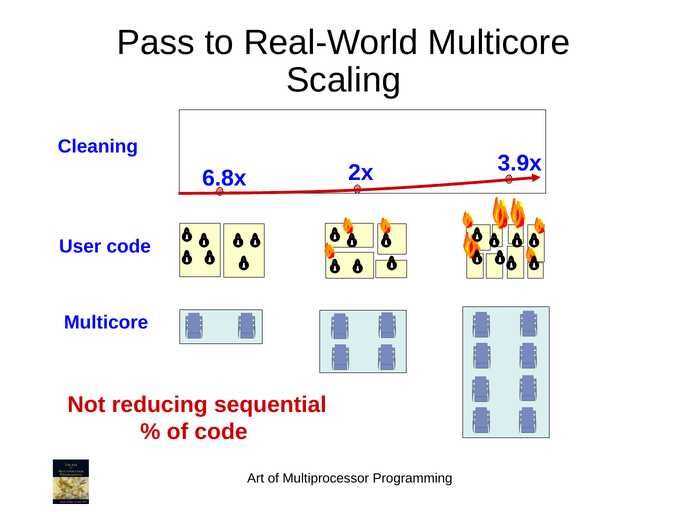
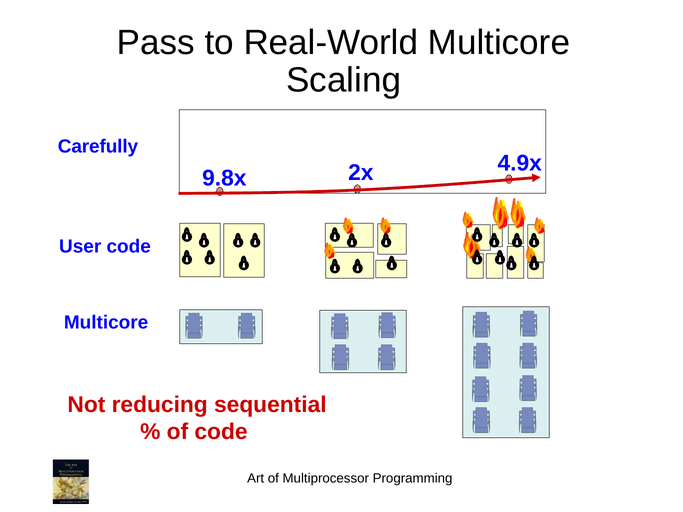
Cleaning: Cleaning -> Carefully
6.8x: 6.8x -> 9.8x
3.9x: 3.9x -> 4.9x
